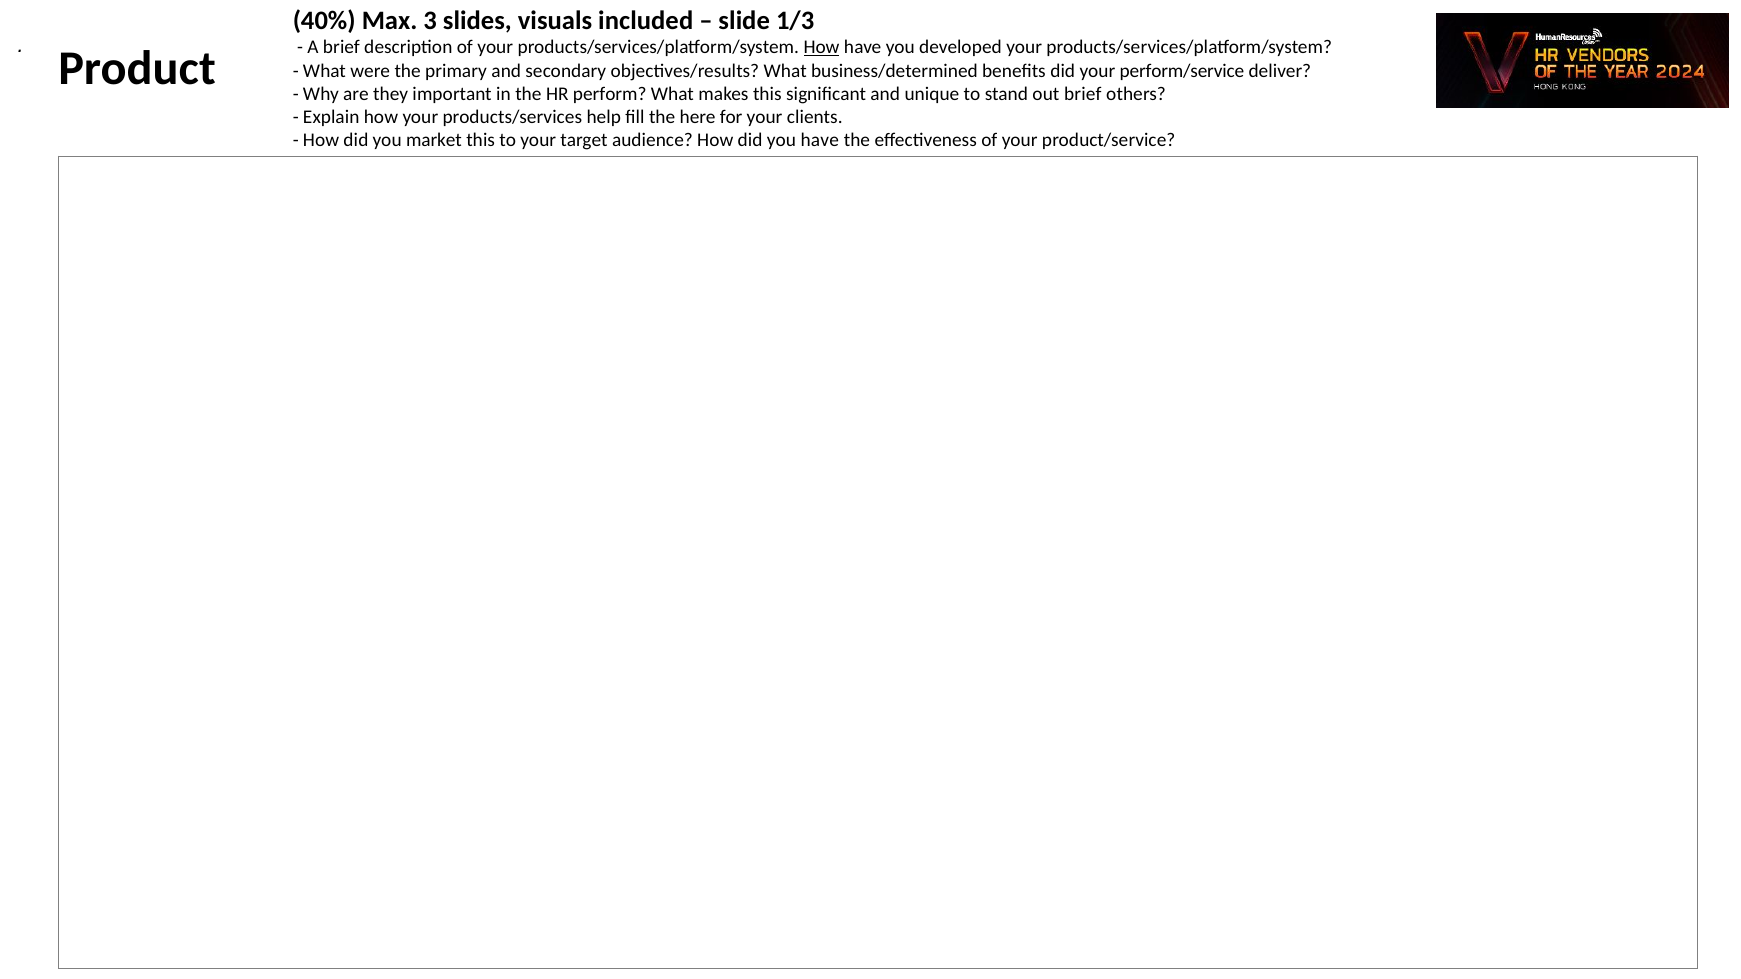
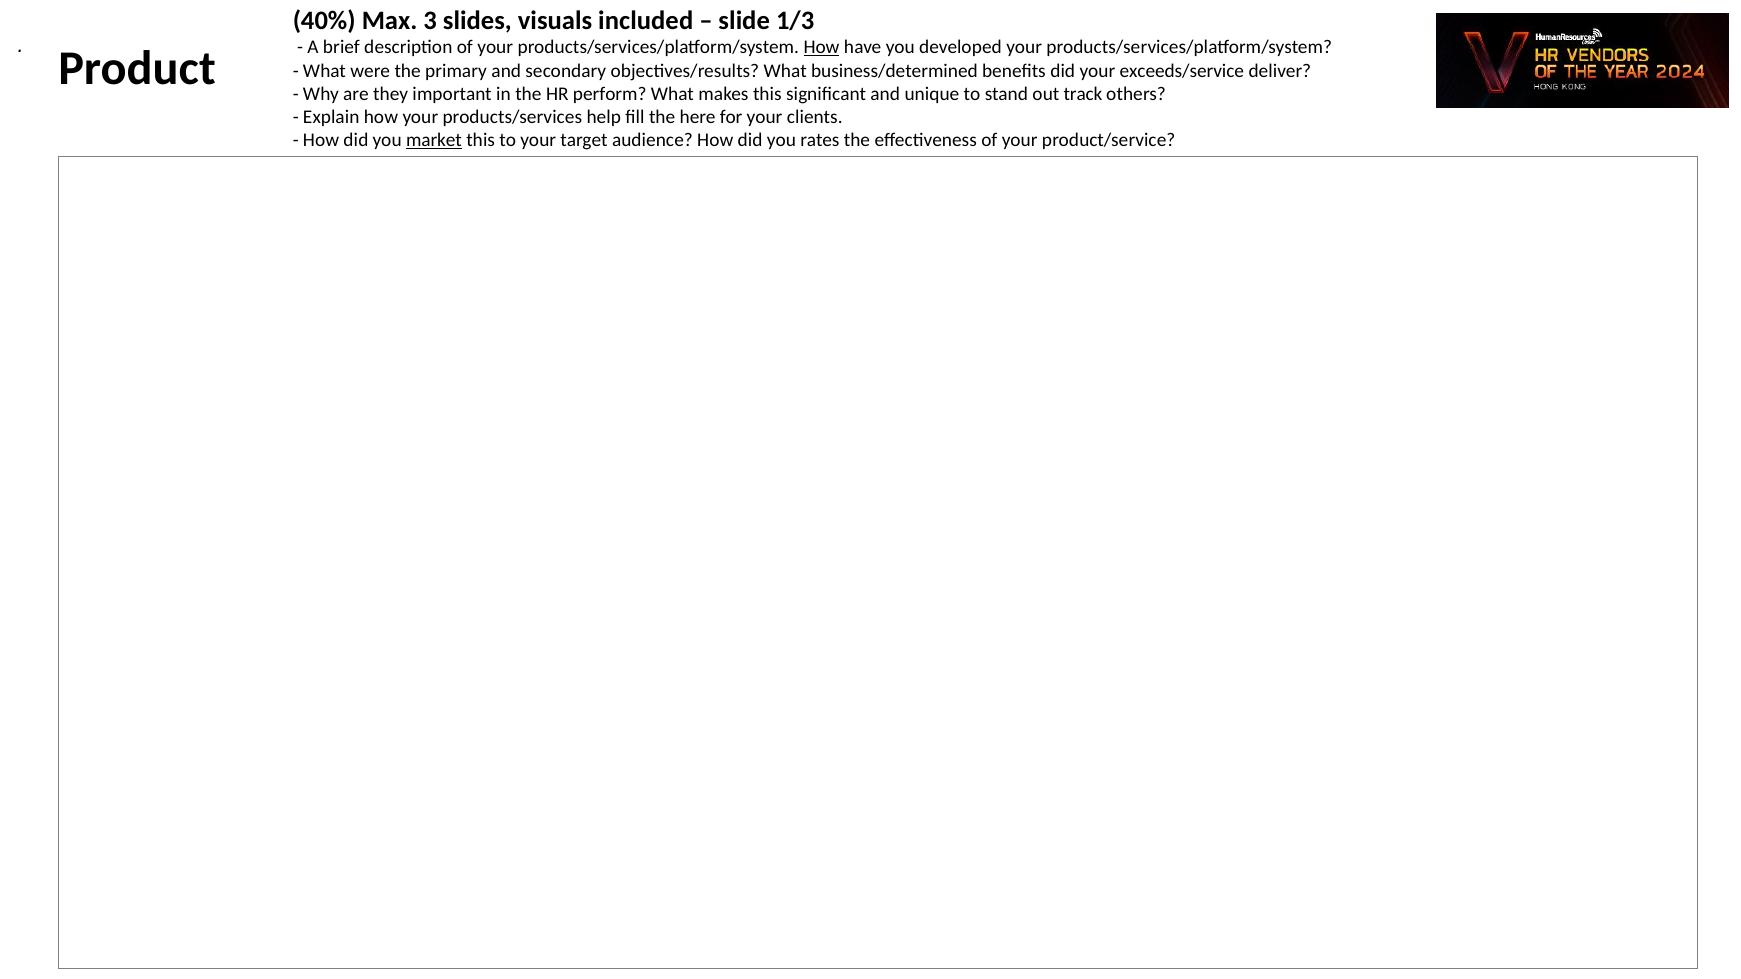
perform/service: perform/service -> exceeds/service
out brief: brief -> track
market underline: none -> present
you have: have -> rates
